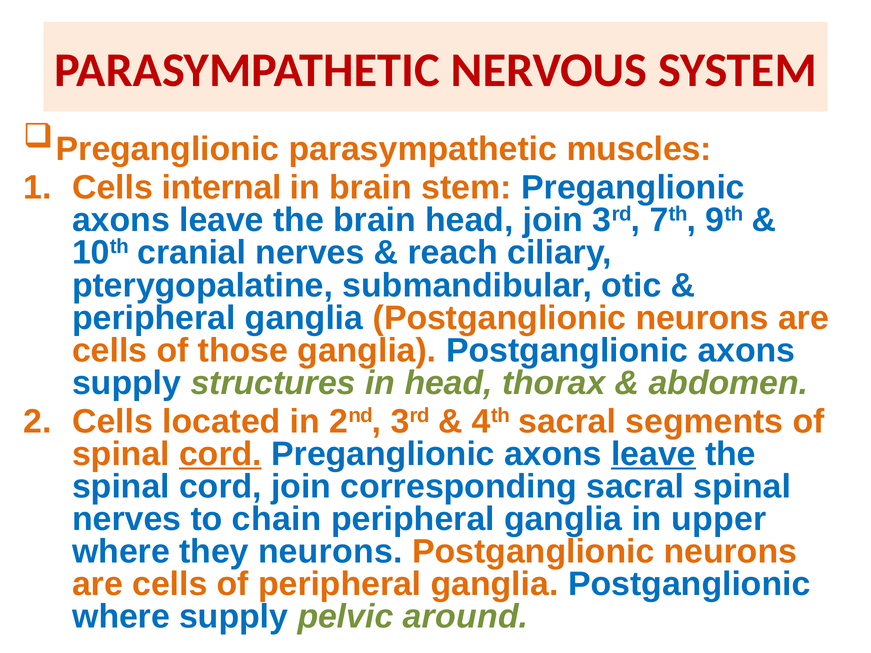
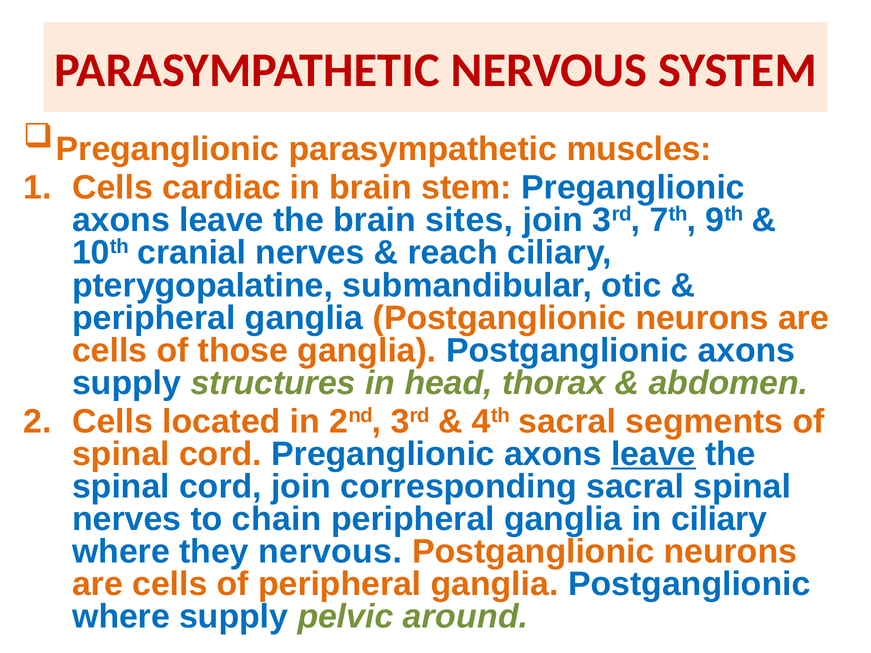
internal: internal -> cardiac
brain head: head -> sites
cord at (220, 454) underline: present -> none
in upper: upper -> ciliary
they neurons: neurons -> nervous
